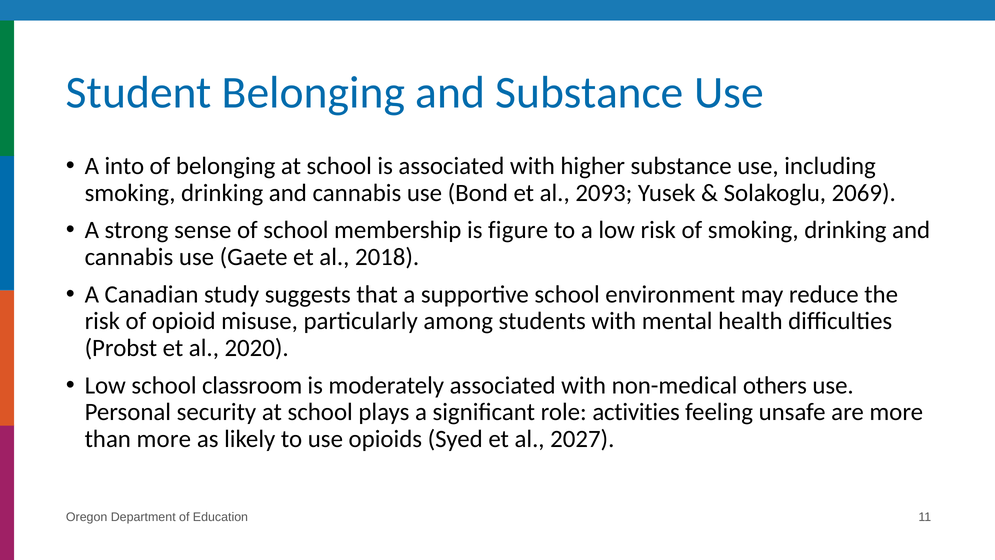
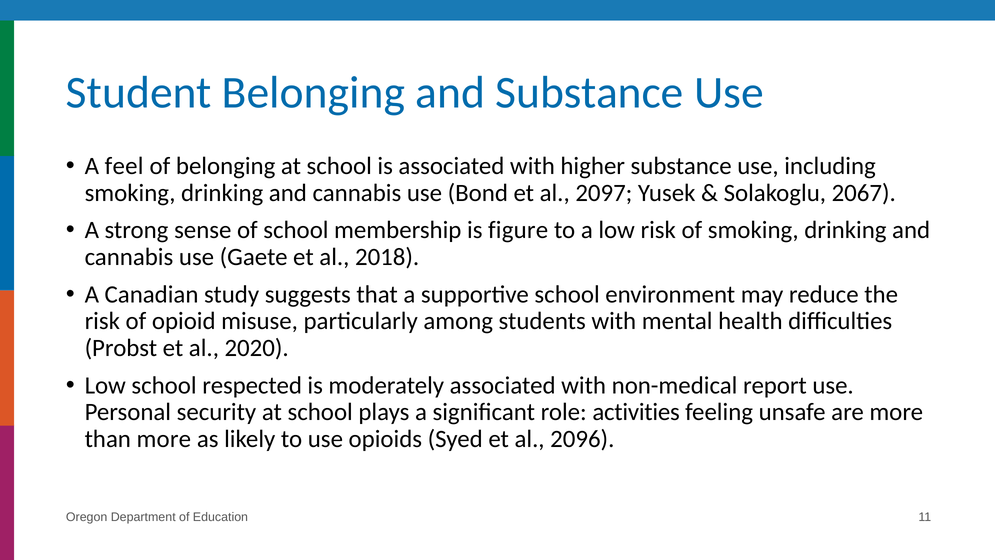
into: into -> feel
2093: 2093 -> 2097
2069: 2069 -> 2067
classroom: classroom -> respected
others: others -> report
2027: 2027 -> 2096
